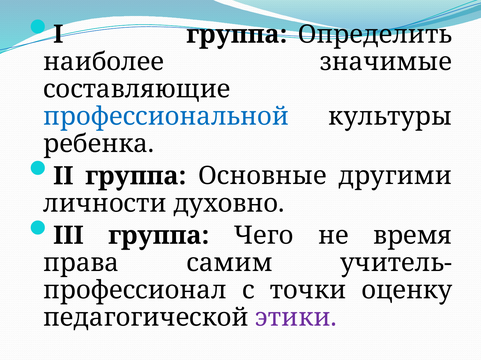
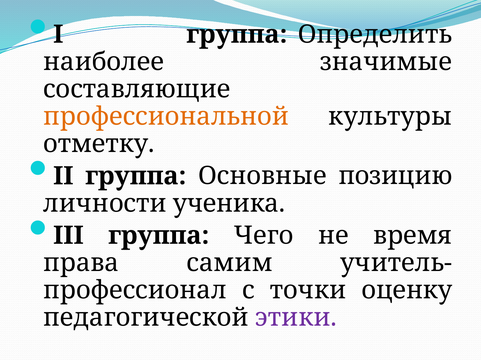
профессиональной colour: blue -> orange
ребенка: ребенка -> отметку
другими: другими -> позицию
духовно: духовно -> ученика
